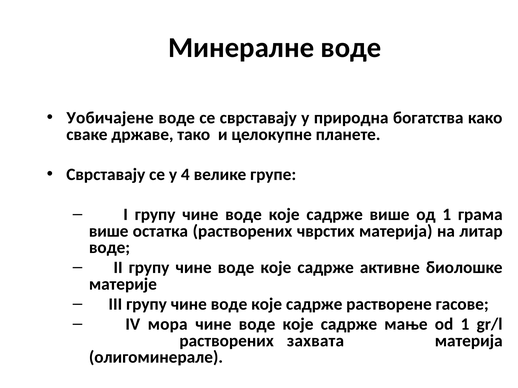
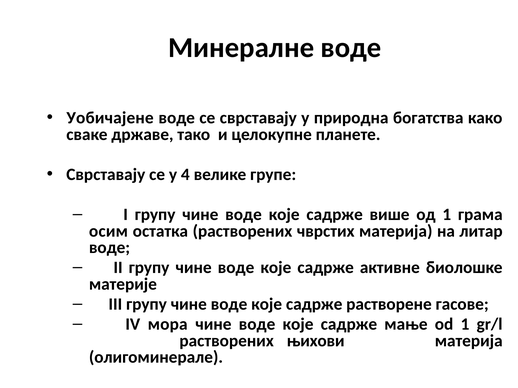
више: више -> осим
захвата: захвата -> њихови
